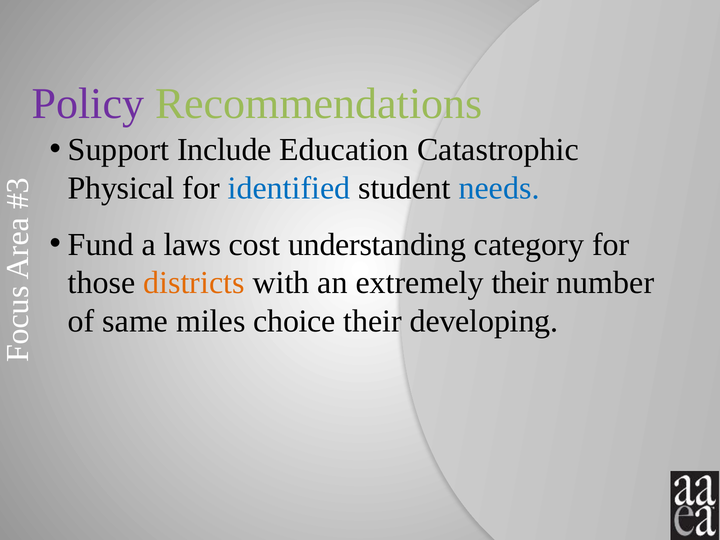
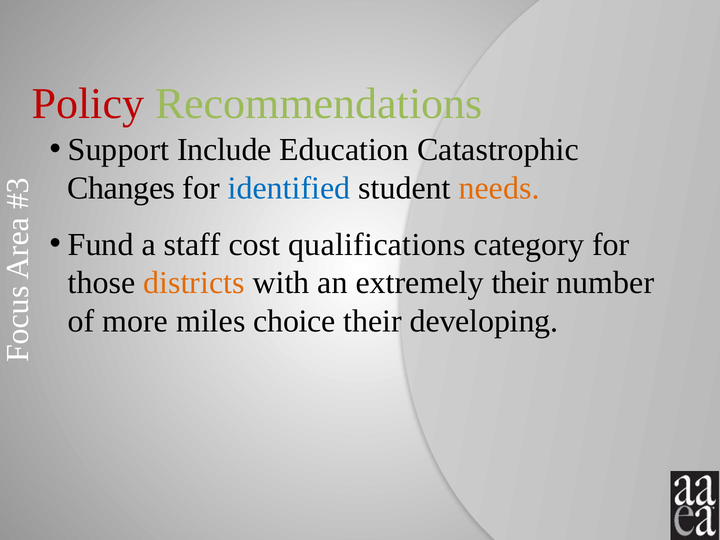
Policy colour: purple -> red
Physical: Physical -> Changes
needs colour: blue -> orange
laws: laws -> staff
understanding: understanding -> qualifications
same: same -> more
